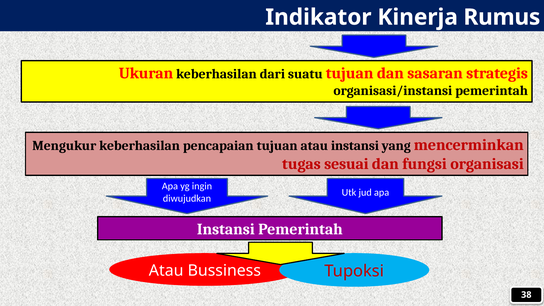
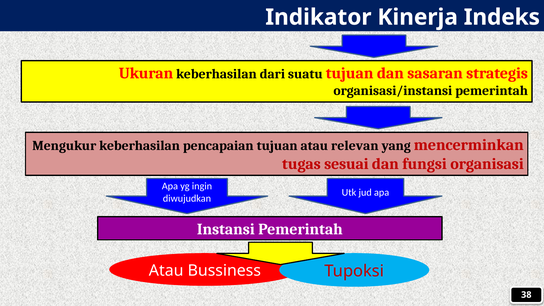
Rumus: Rumus -> Indeks
atau instansi: instansi -> relevan
